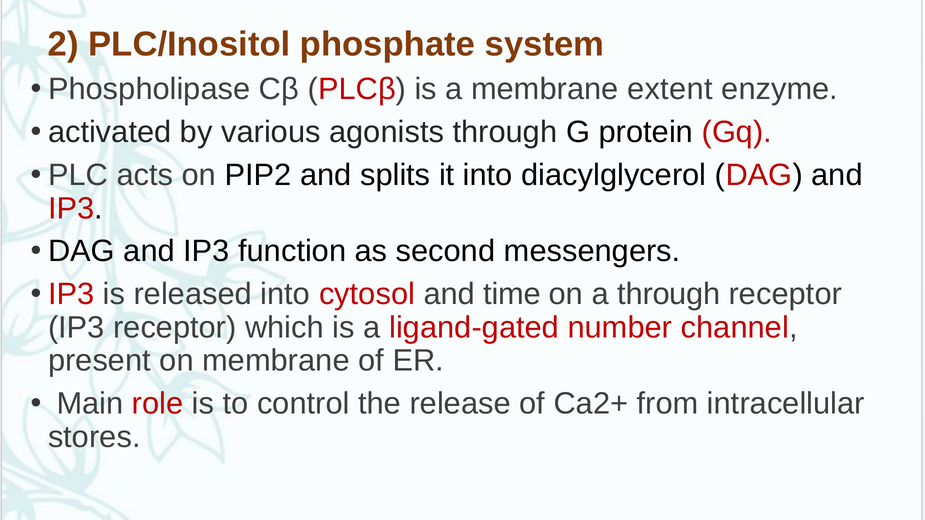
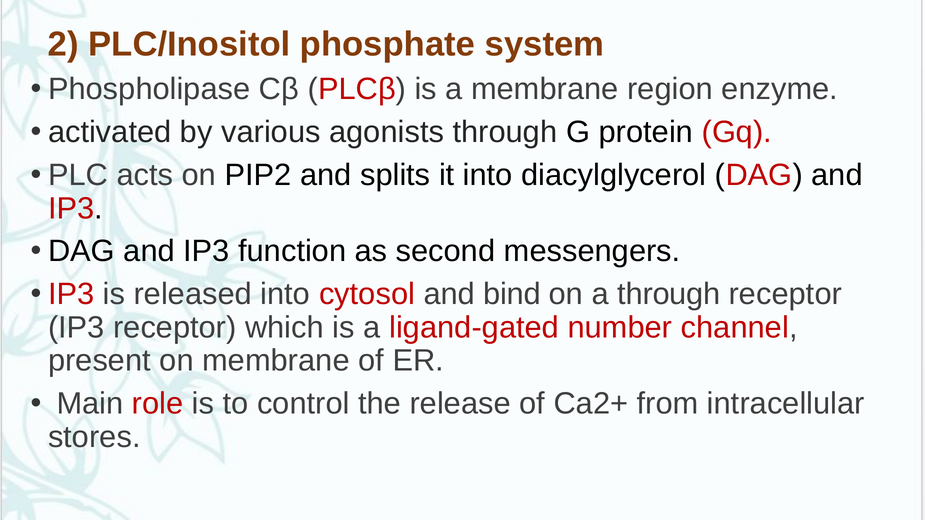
extent: extent -> region
time: time -> bind
